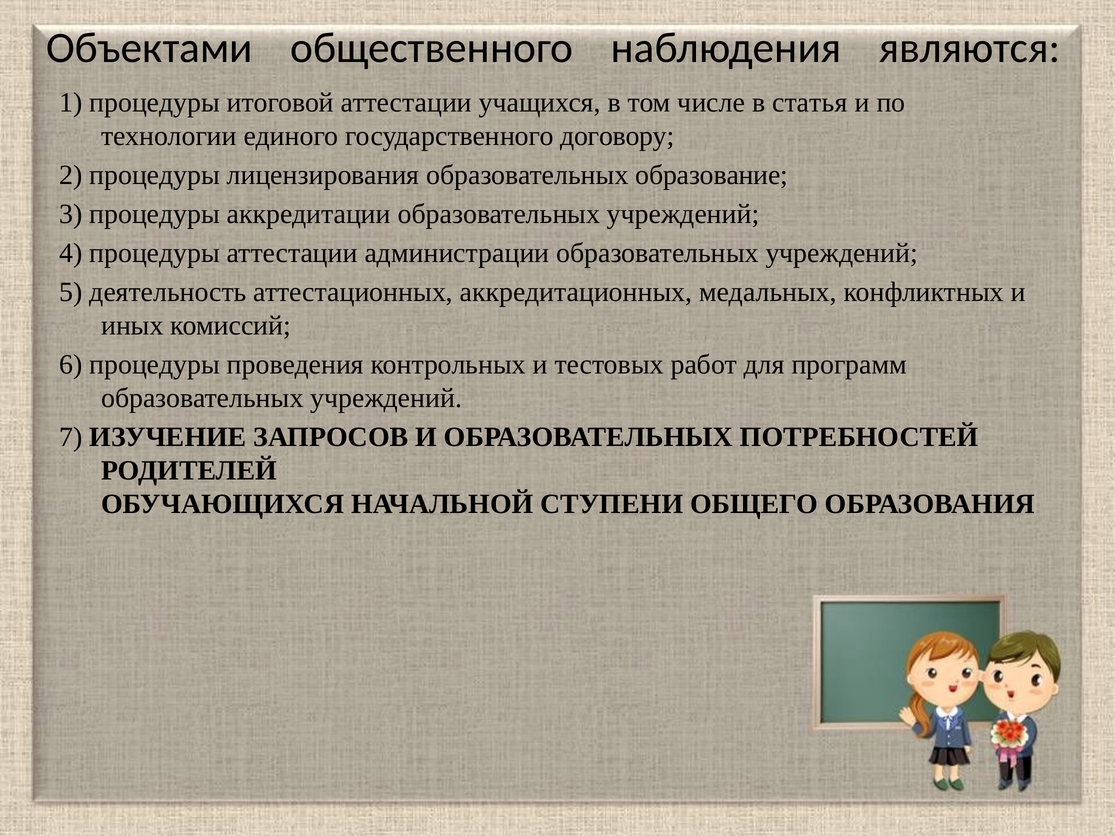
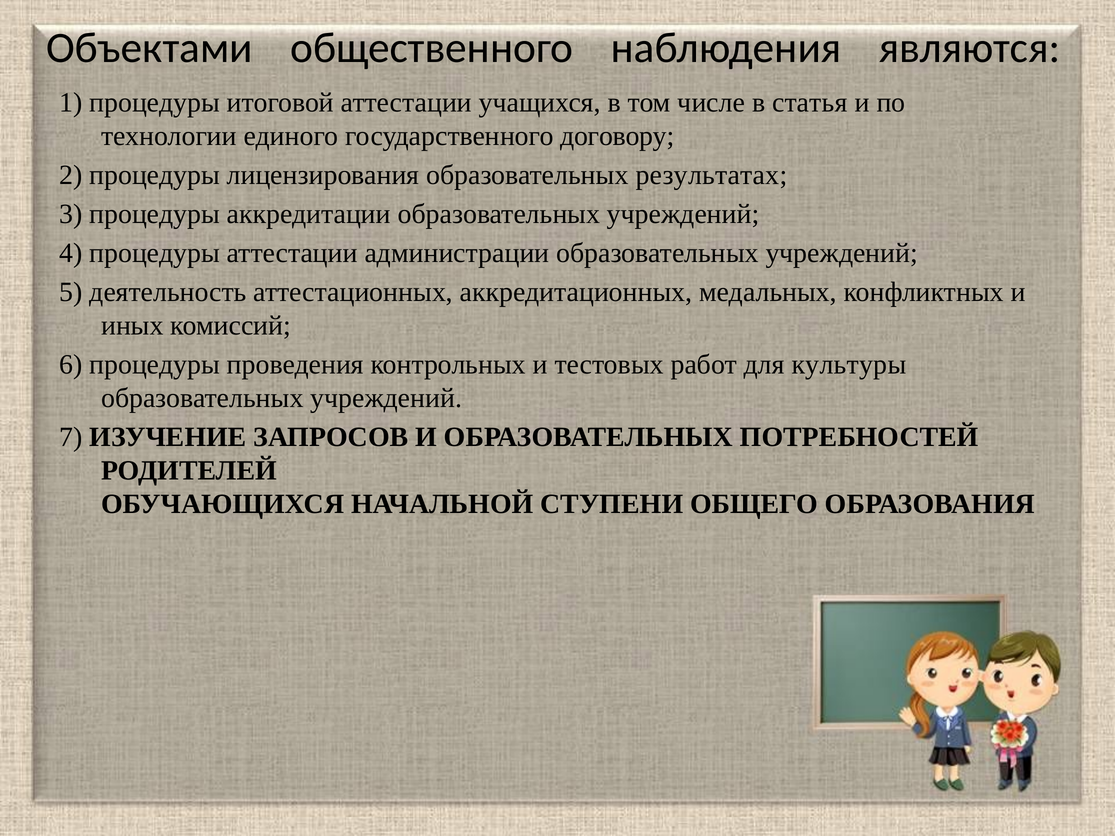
образование: образование -> результатах
программ: программ -> культуры
